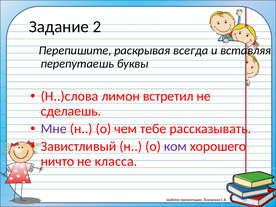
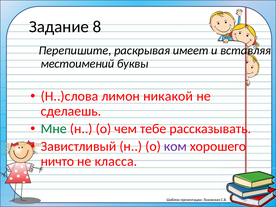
2: 2 -> 8
всегда: всегда -> имеет
перепутаешь: перепутаешь -> местоимений
встретил: встретил -> никакой
Мне colour: purple -> green
